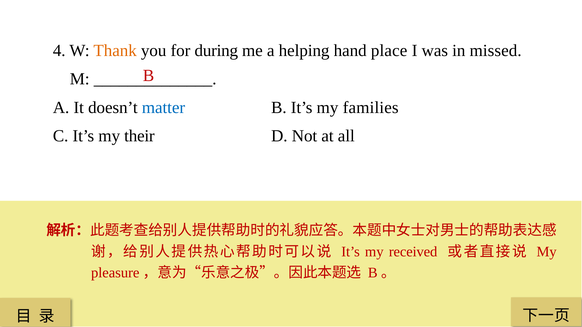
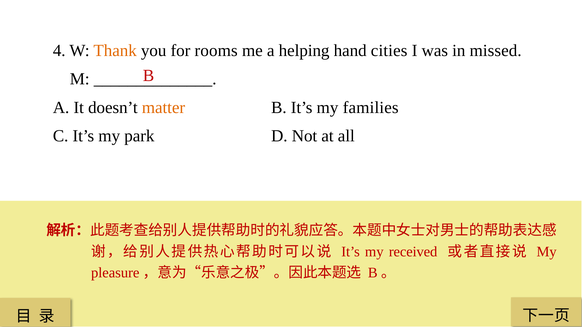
during: during -> rooms
place: place -> cities
matter colour: blue -> orange
their: their -> park
